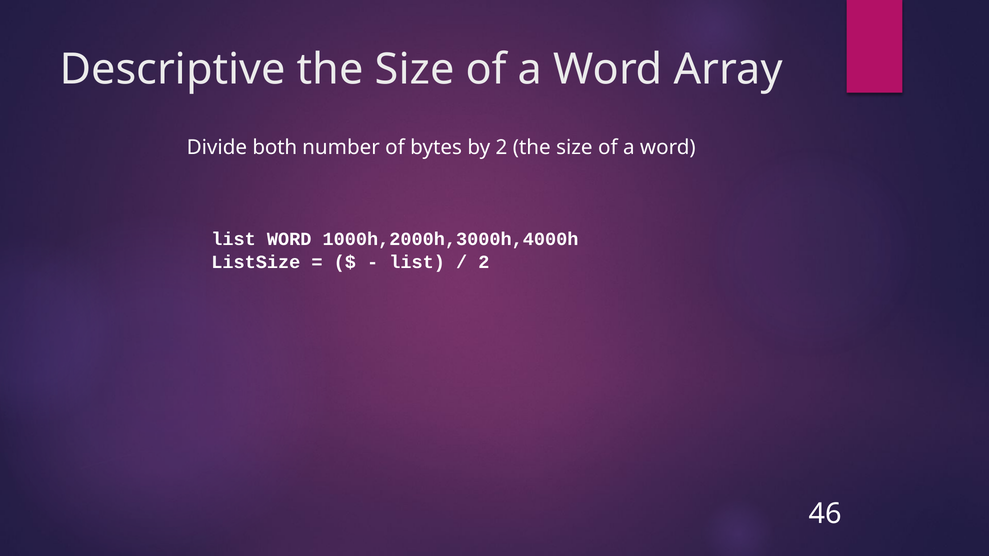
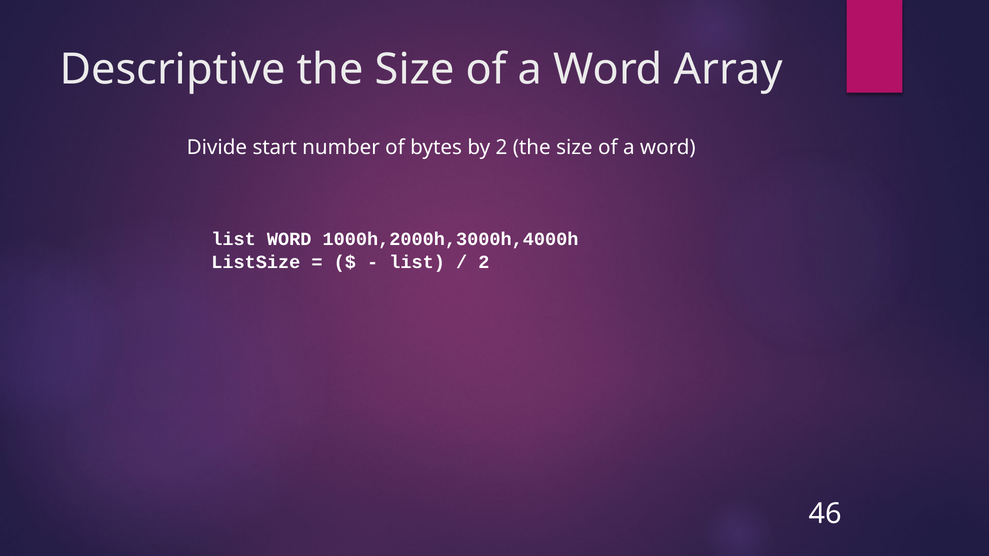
both: both -> start
